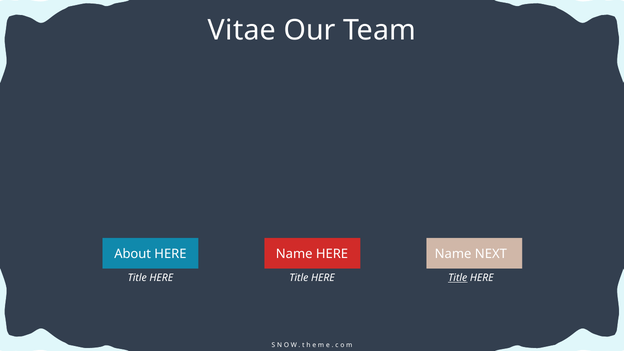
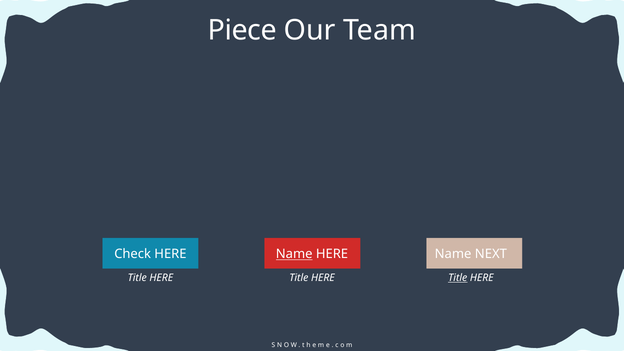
Vitae: Vitae -> Piece
About: About -> Check
Name at (294, 254) underline: none -> present
